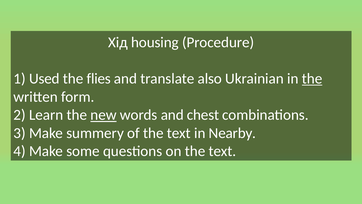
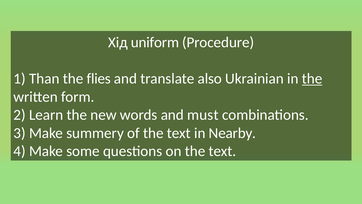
housing: housing -> uniform
Used: Used -> Than
new underline: present -> none
chest: chest -> must
